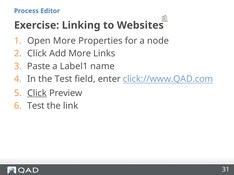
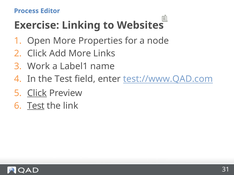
Paste: Paste -> Work
click://www.QAD.com: click://www.QAD.com -> test://www.QAD.com
Test at (36, 106) underline: none -> present
